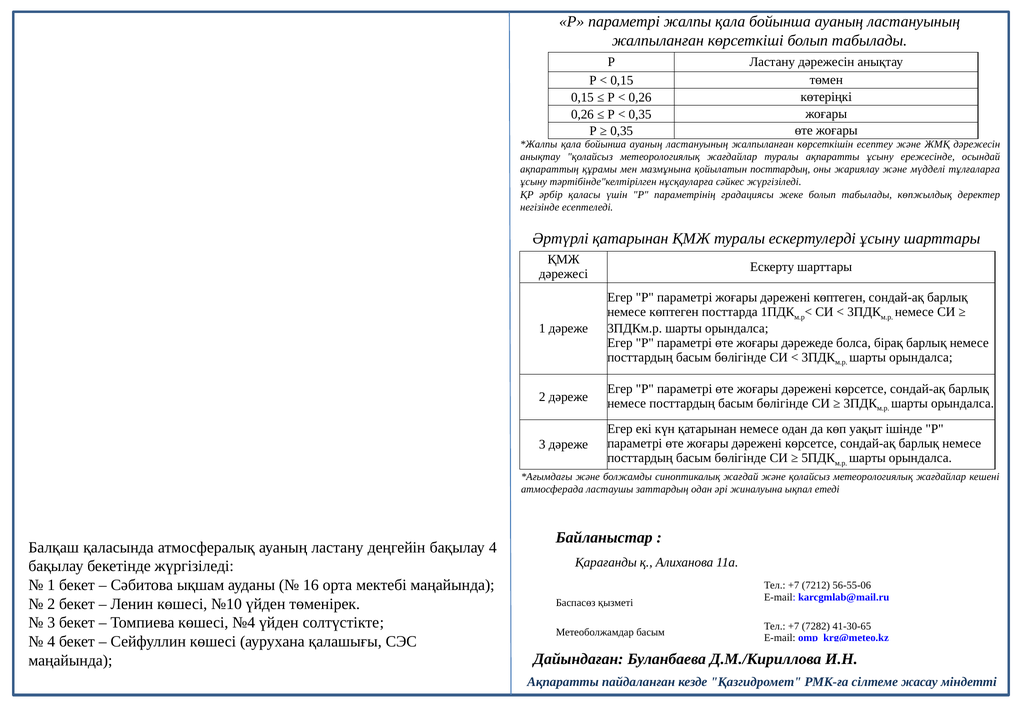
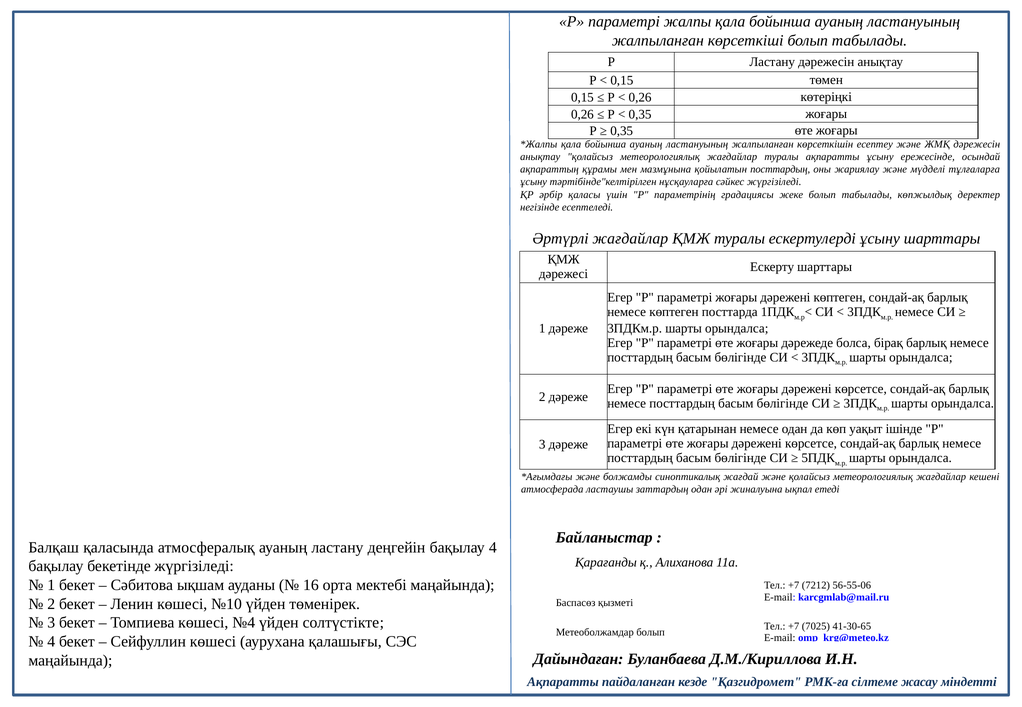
Әртүрлі қатарынан: қатарынан -> жағдайлар
7282: 7282 -> 7025
Метеоболжамдар басым: басым -> болып
